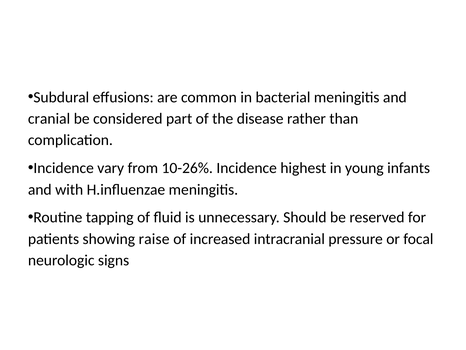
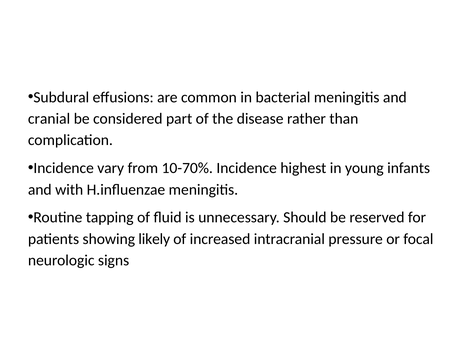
10-26%: 10-26% -> 10-70%
raise: raise -> likely
